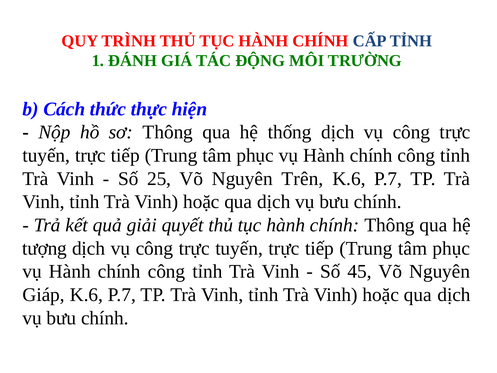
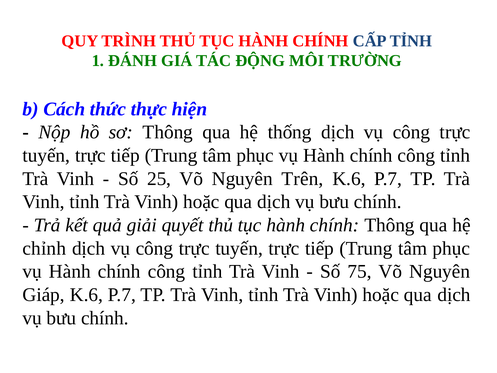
tượng: tượng -> chỉnh
45: 45 -> 75
